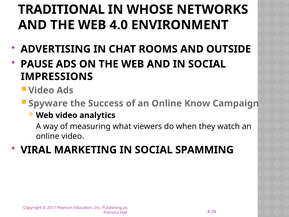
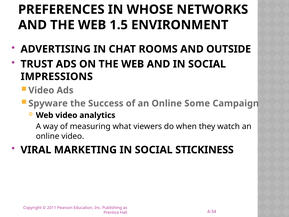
TRADITIONAL: TRADITIONAL -> PREFERENCES
4.0: 4.0 -> 1.5
PAUSE: PAUSE -> TRUST
Know: Know -> Some
SPAMMING: SPAMMING -> STICKINESS
